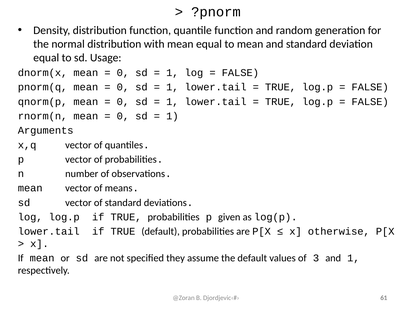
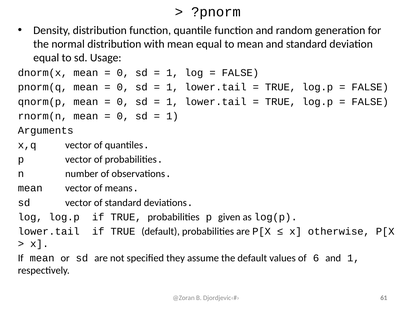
3: 3 -> 6
